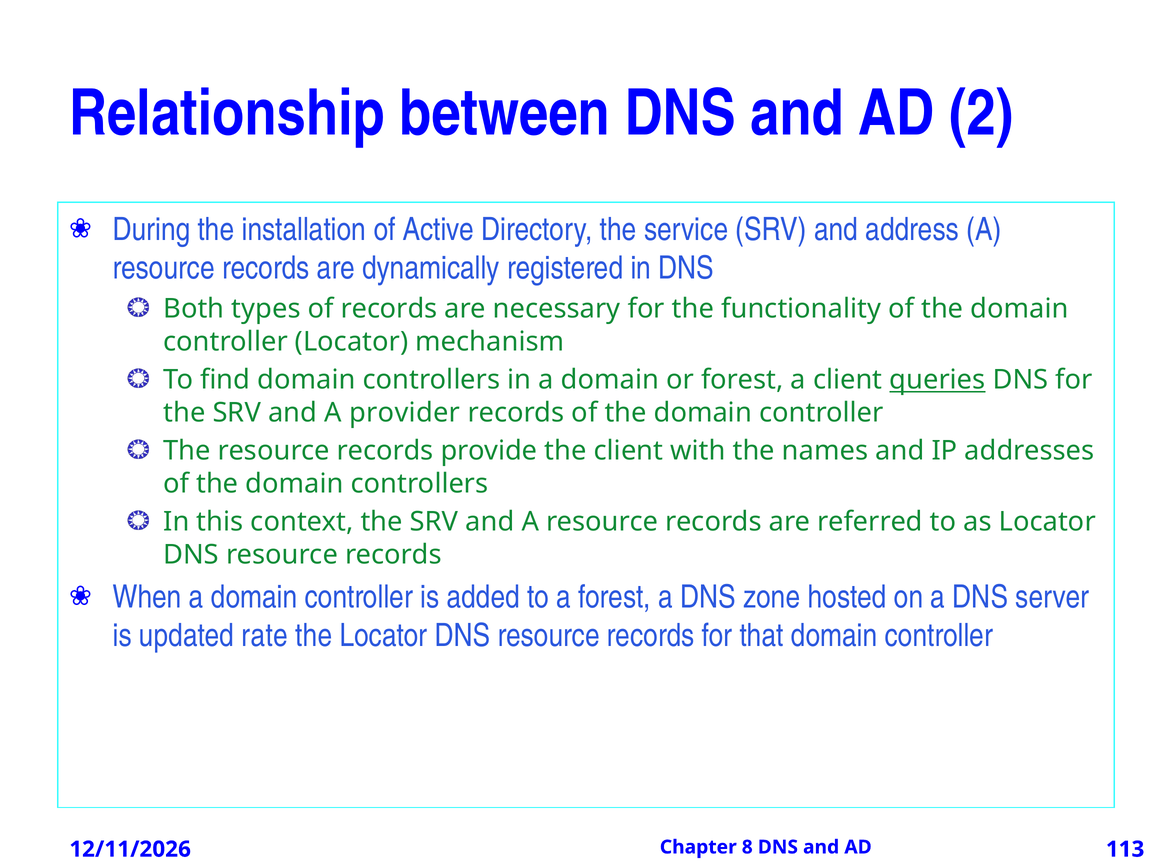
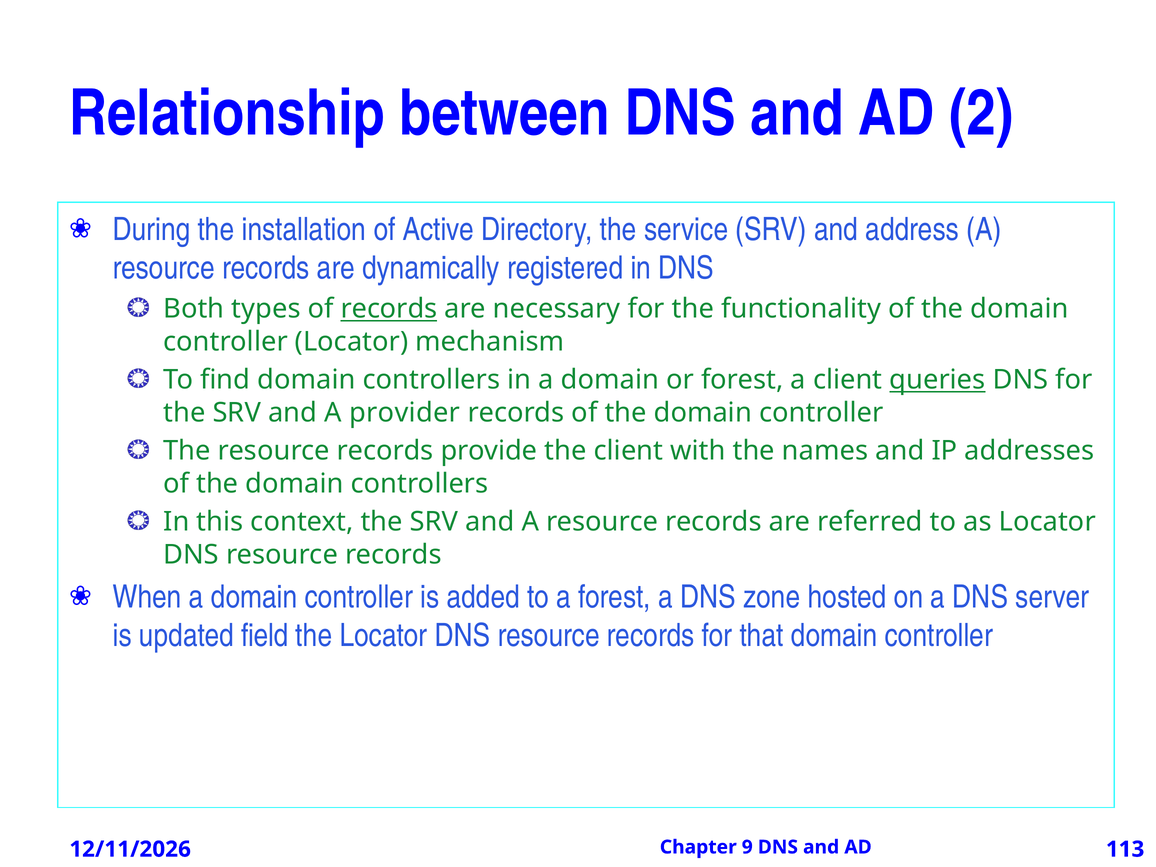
records at (389, 309) underline: none -> present
rate: rate -> field
8: 8 -> 9
